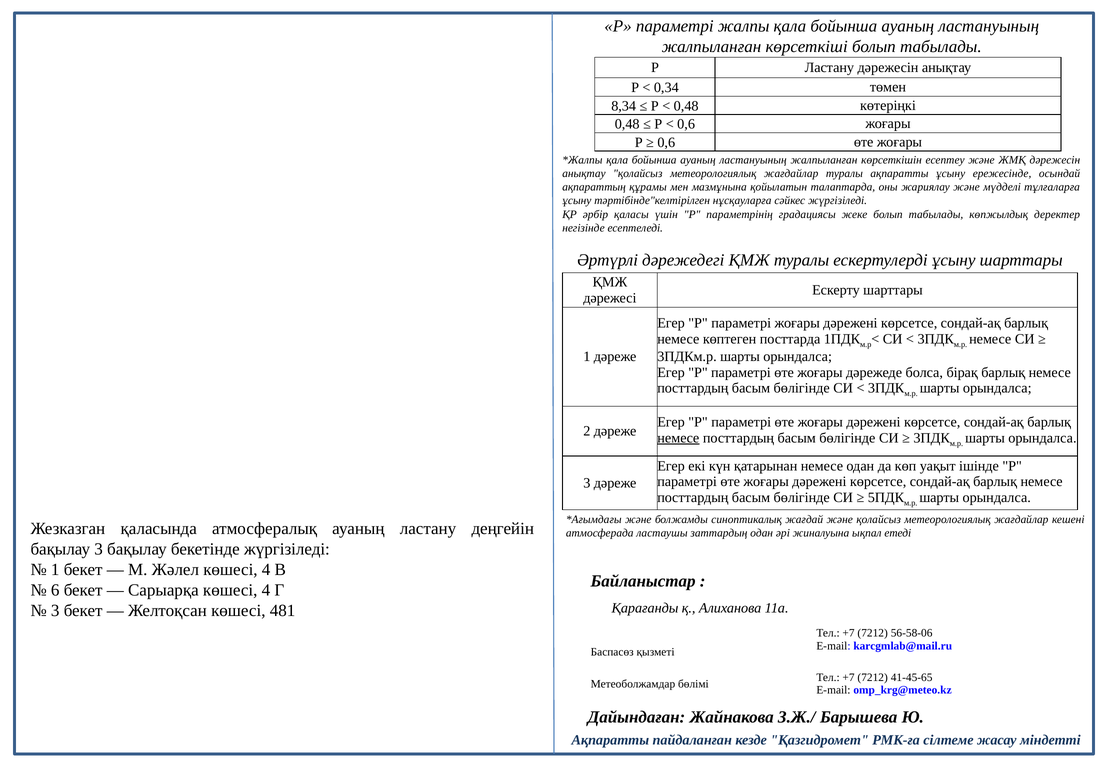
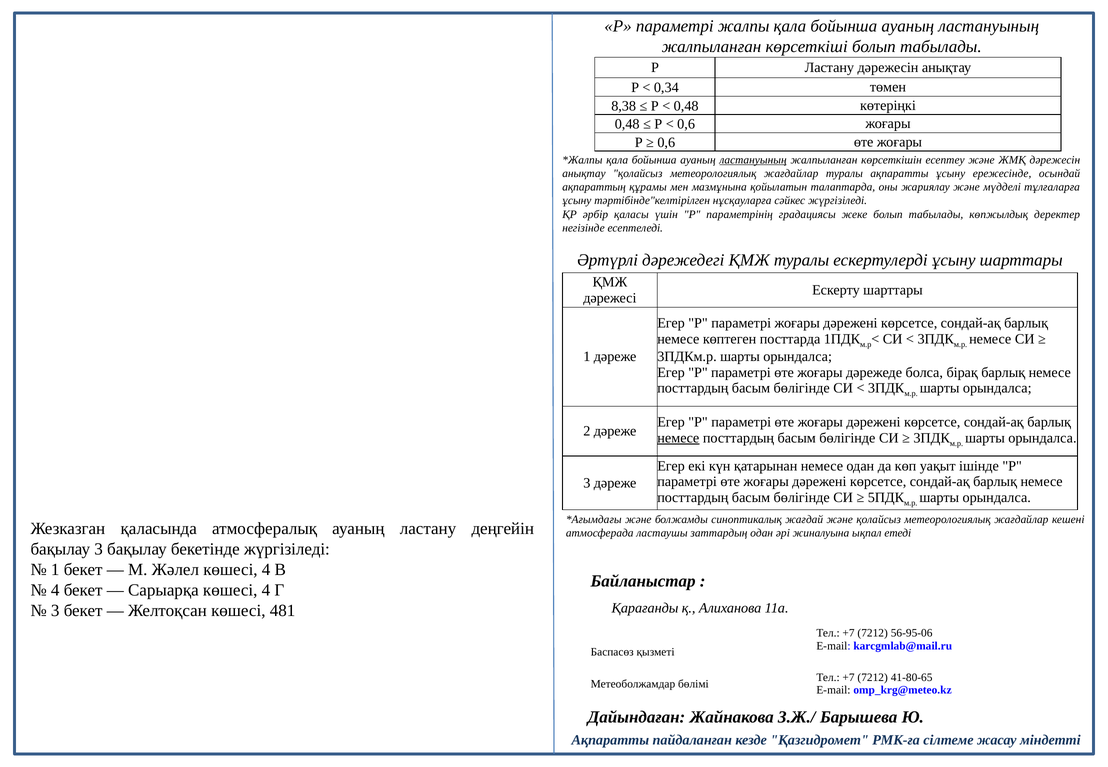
8,34: 8,34 -> 8,38
ластануының at (753, 160) underline: none -> present
6 at (55, 590): 6 -> 4
56-58-06: 56-58-06 -> 56-95-06
41-45-65: 41-45-65 -> 41-80-65
